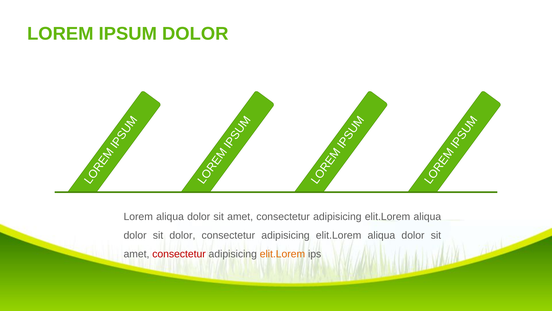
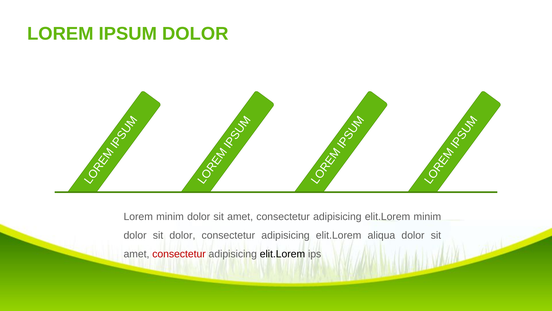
Lorem aliqua: aliqua -> minim
aliqua at (427, 216): aliqua -> minim
elit.Lorem at (282, 254) colour: orange -> black
